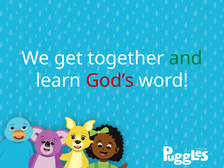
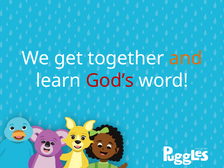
and colour: green -> orange
